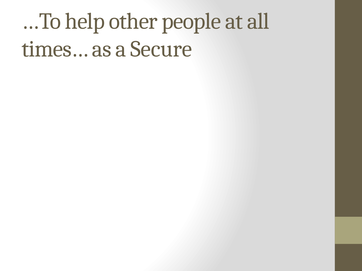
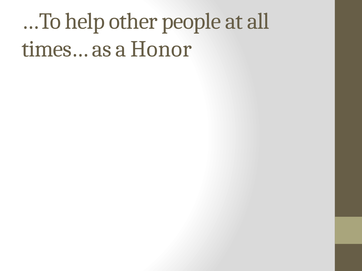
Secure: Secure -> Honor
